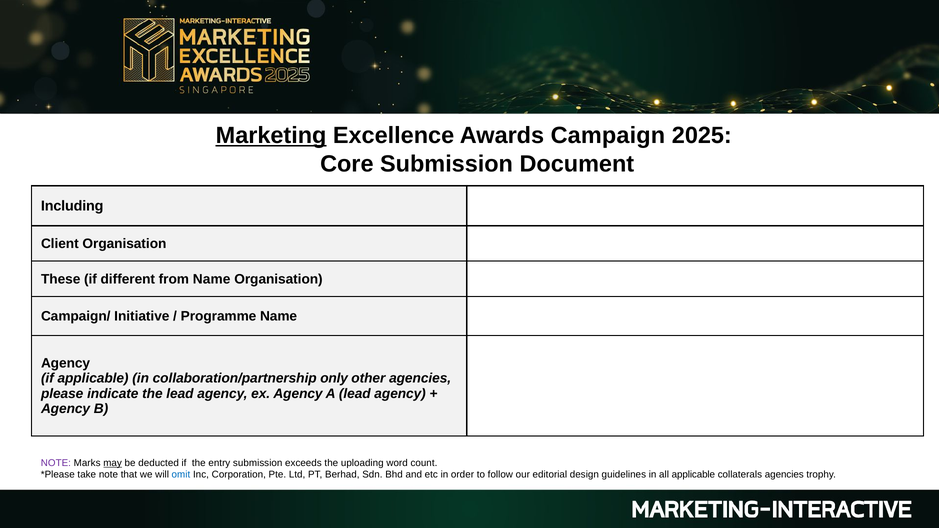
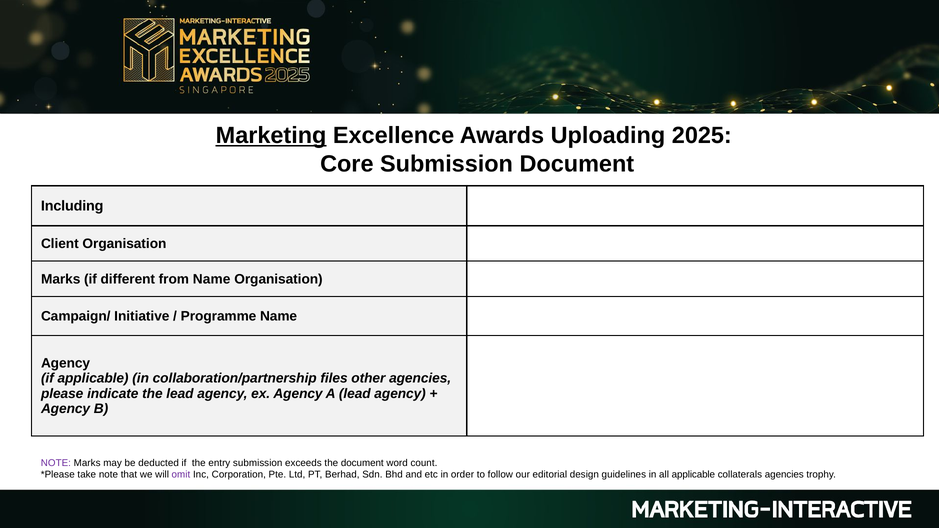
Campaign: Campaign -> Uploading
These at (61, 279): These -> Marks
only: only -> files
may underline: present -> none
the uploading: uploading -> document
omit colour: blue -> purple
